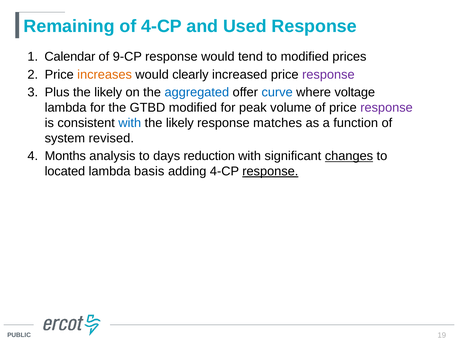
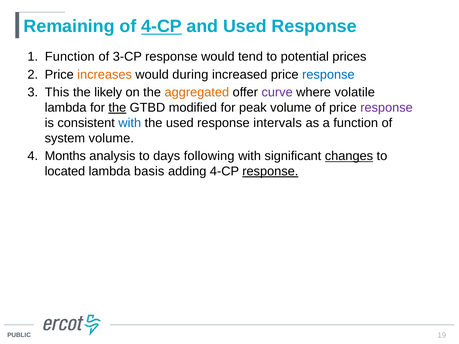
4-CP at (162, 26) underline: none -> present
Calendar at (70, 57): Calendar -> Function
9-CP: 9-CP -> 3-CP
to modified: modified -> potential
clearly: clearly -> during
response at (328, 75) colour: purple -> blue
Plus: Plus -> This
aggregated colour: blue -> orange
curve colour: blue -> purple
voltage: voltage -> volatile
the at (117, 108) underline: none -> present
likely at (180, 123): likely -> used
matches: matches -> intervals
system revised: revised -> volume
reduction: reduction -> following
